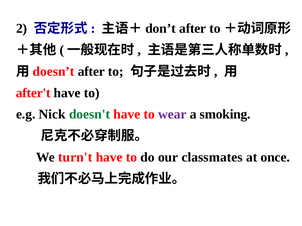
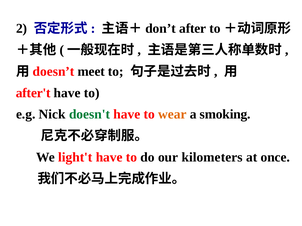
after at (91, 72): after -> meet
wear colour: purple -> orange
turn't: turn't -> light't
classmates: classmates -> kilometers
